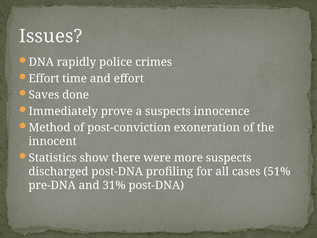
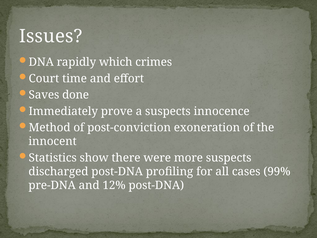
police: police -> which
Effort at (44, 78): Effort -> Court
51%: 51% -> 99%
31%: 31% -> 12%
